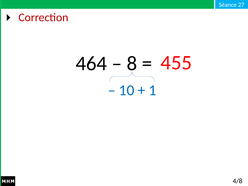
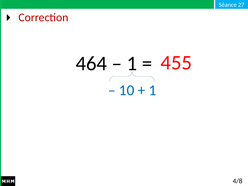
8 at (132, 63): 8 -> 1
